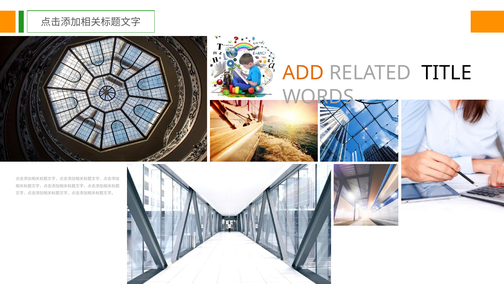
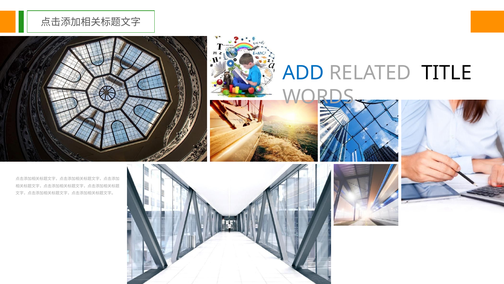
ADD colour: orange -> blue
